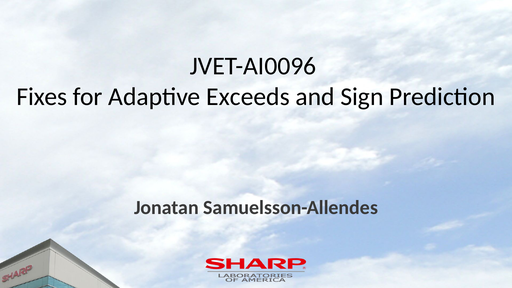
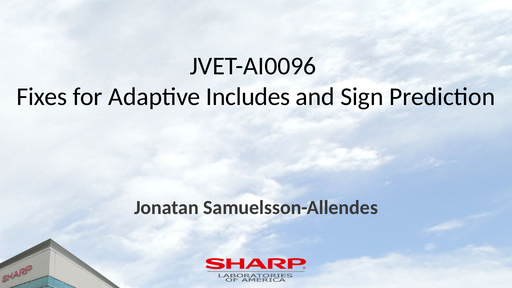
Exceeds: Exceeds -> Includes
